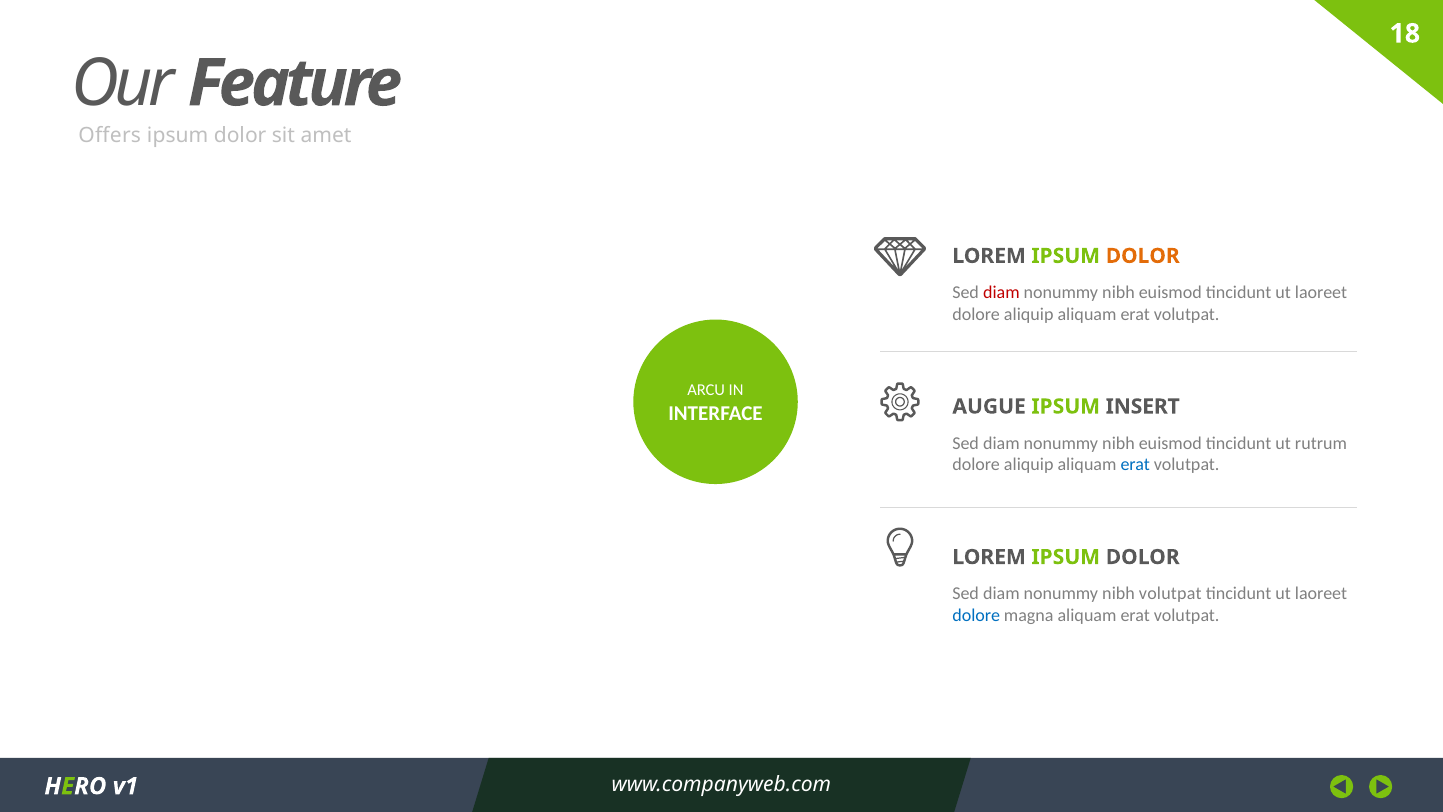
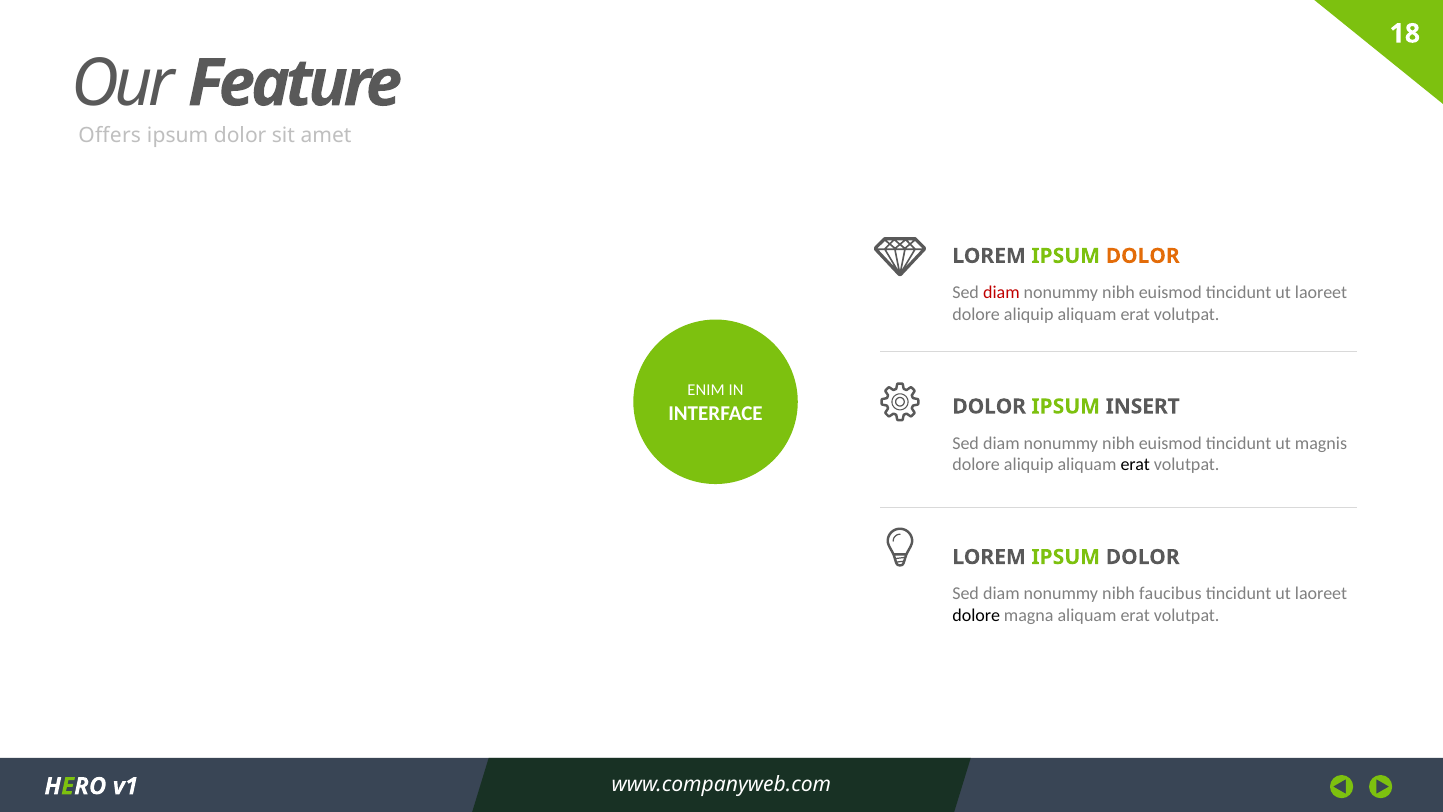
ARCU: ARCU -> ENIM
AUGUE at (989, 406): AUGUE -> DOLOR
rutrum: rutrum -> magnis
erat at (1135, 465) colour: blue -> black
nibh volutpat: volutpat -> faucibus
dolore at (976, 615) colour: blue -> black
